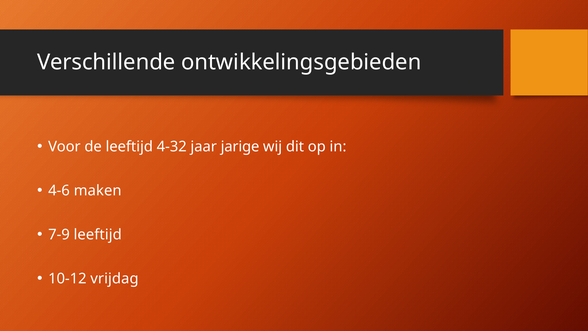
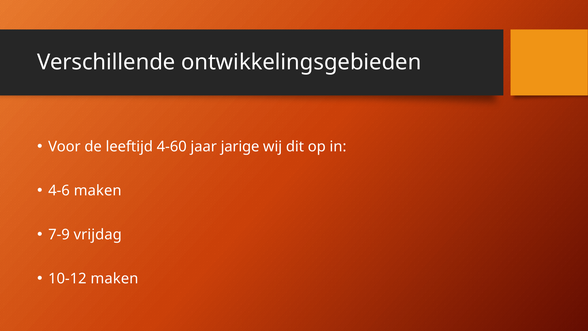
4-32: 4-32 -> 4-60
7-9 leeftijd: leeftijd -> vrijdag
10-12 vrijdag: vrijdag -> maken
